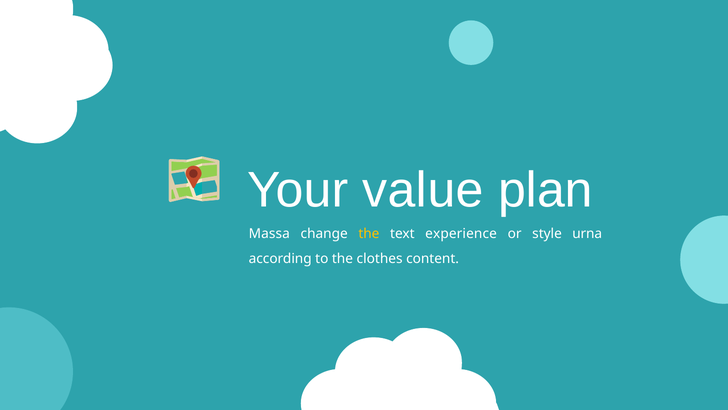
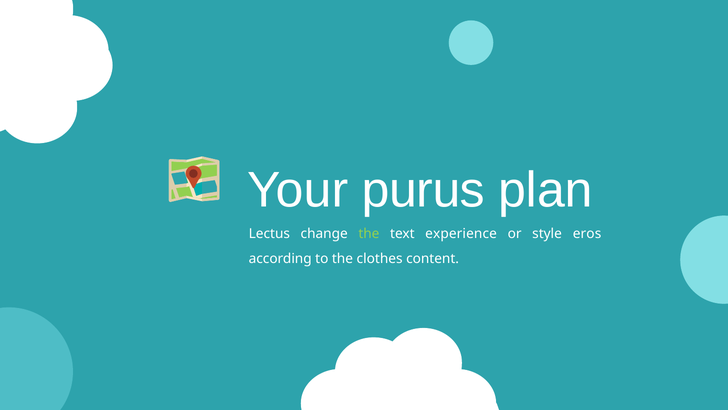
value: value -> purus
Massa: Massa -> Lectus
the at (369, 234) colour: yellow -> light green
urna: urna -> eros
